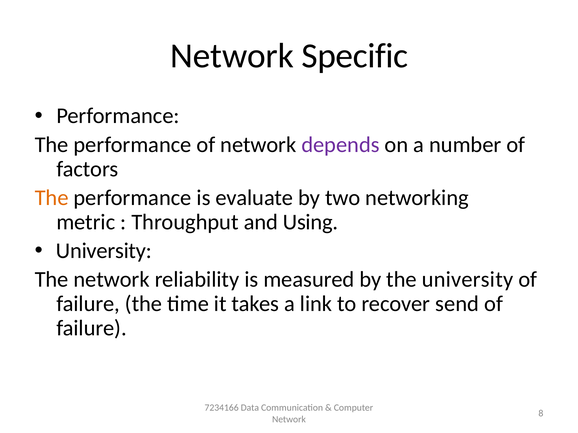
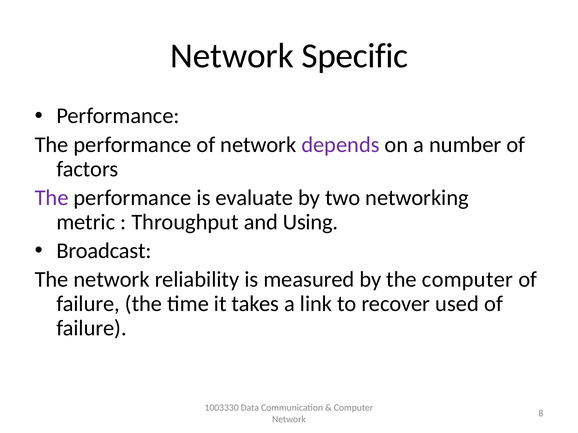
The at (52, 198) colour: orange -> purple
University at (104, 251): University -> Broadcast
the university: university -> computer
send: send -> used
7234166: 7234166 -> 1003330
